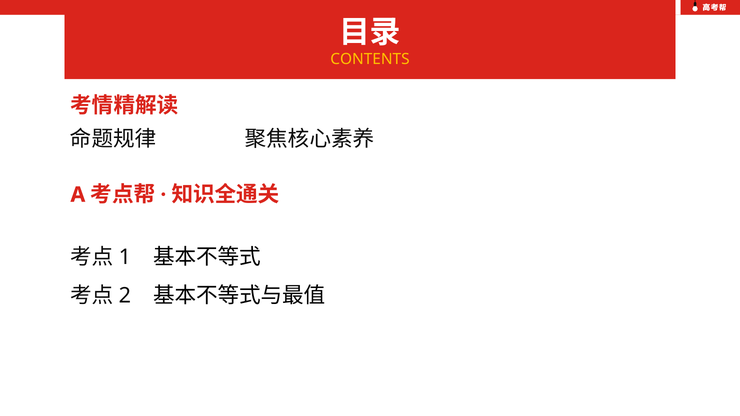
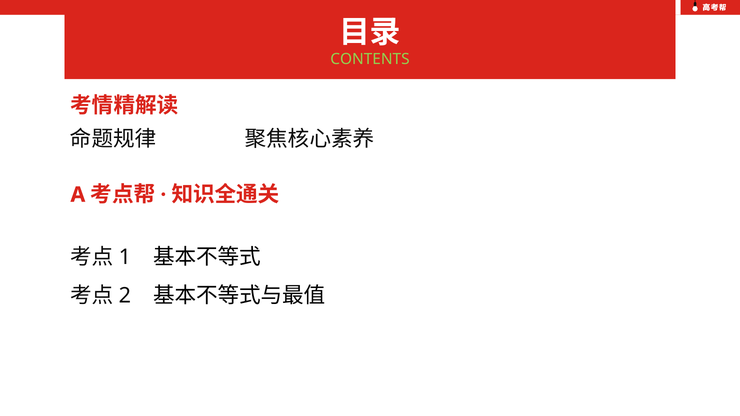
CONTENTS colour: yellow -> light green
